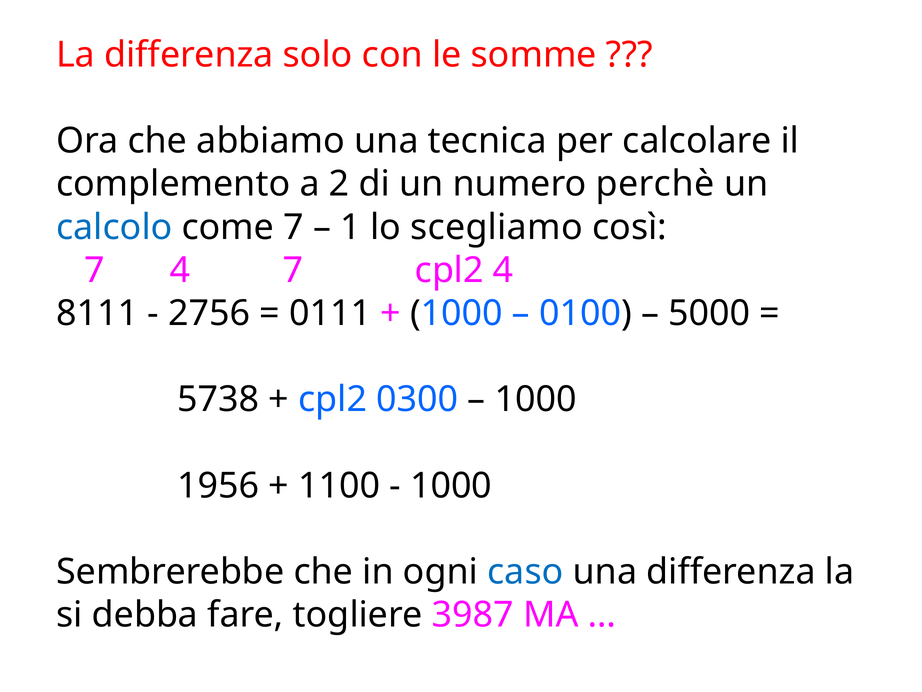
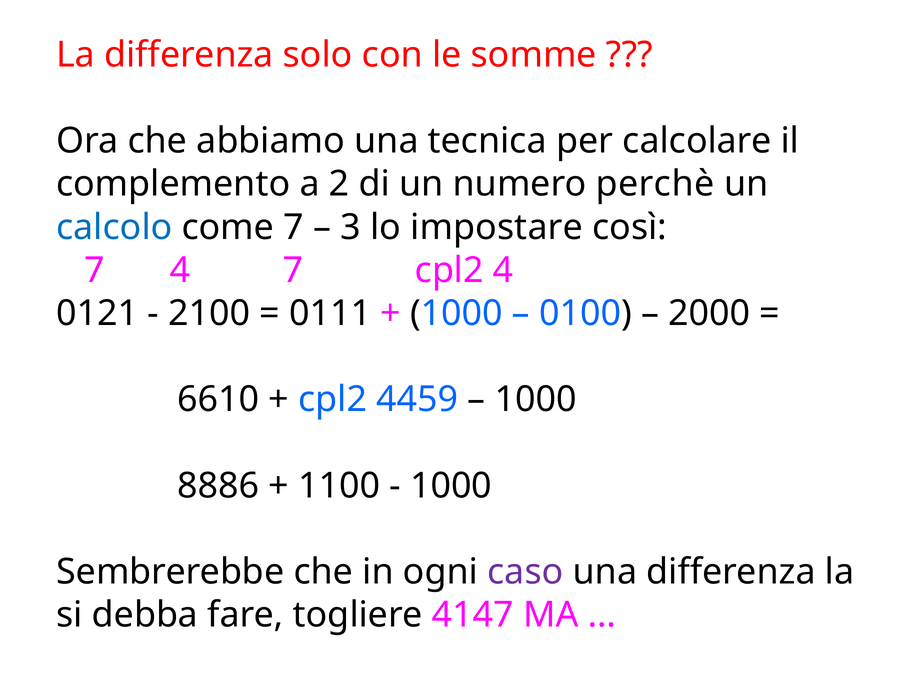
1: 1 -> 3
scegliamo: scegliamo -> impostare
8111: 8111 -> 0121
2756: 2756 -> 2100
5000: 5000 -> 2000
5738: 5738 -> 6610
0300: 0300 -> 4459
1956: 1956 -> 8886
caso colour: blue -> purple
3987: 3987 -> 4147
